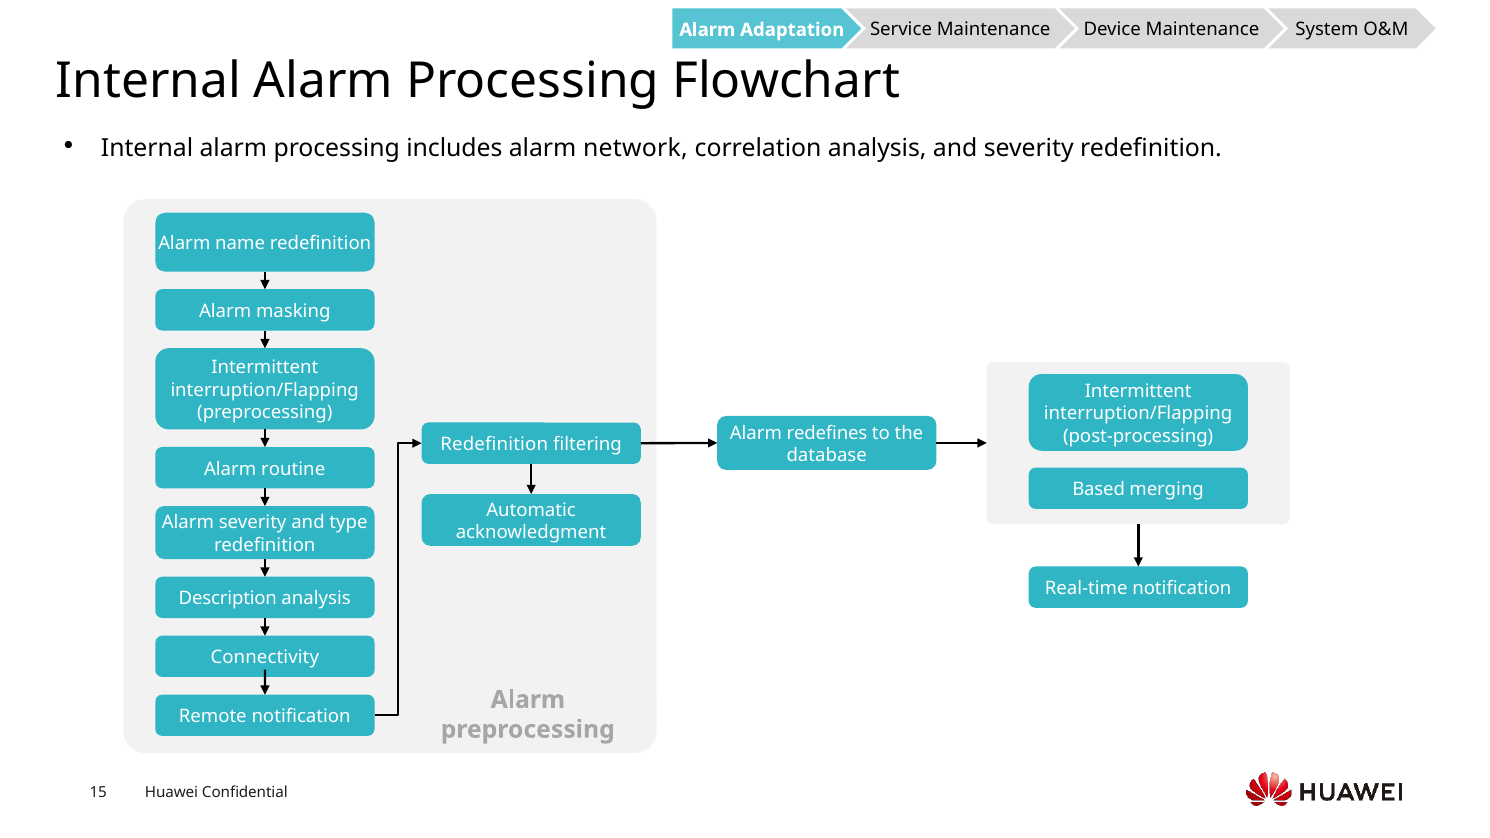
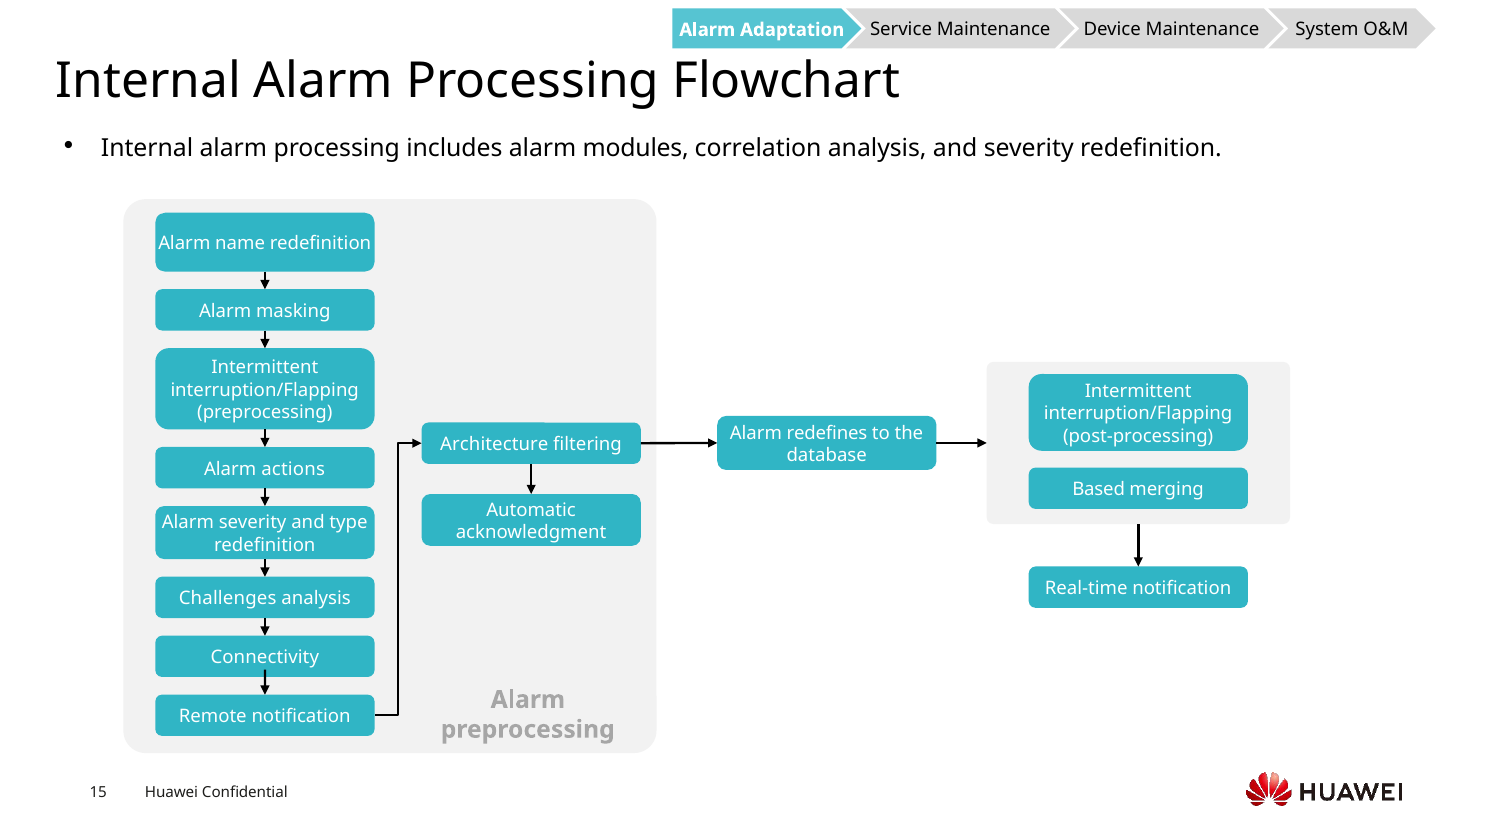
network: network -> modules
Redefinition at (494, 445): Redefinition -> Architecture
routine: routine -> actions
Description: Description -> Challenges
